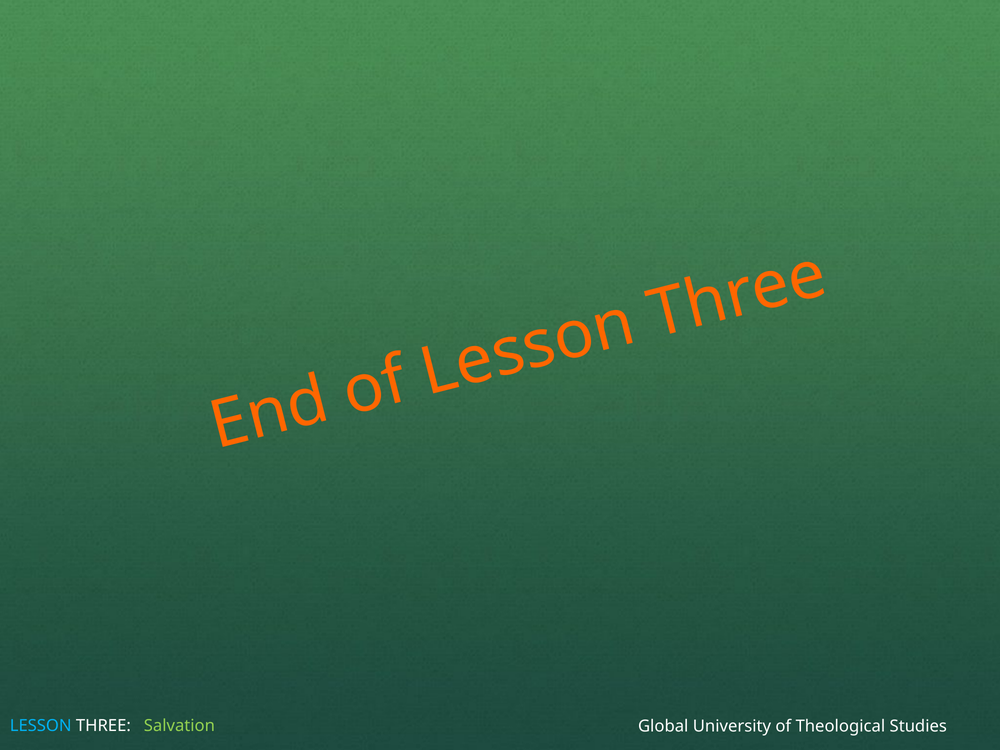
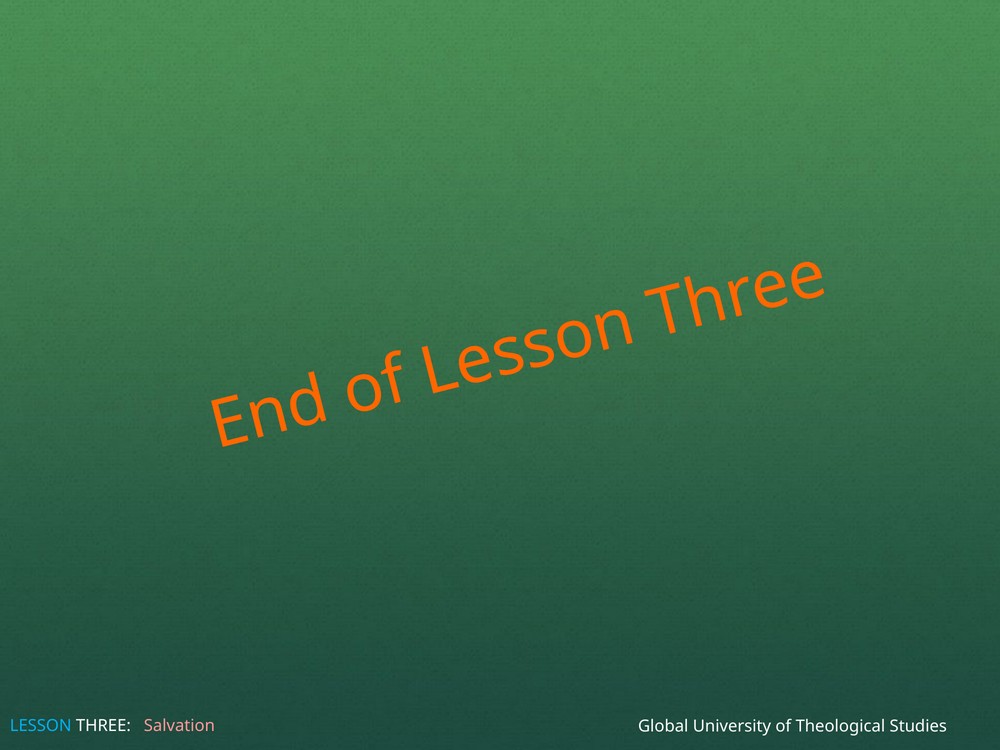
Salvation colour: light green -> pink
